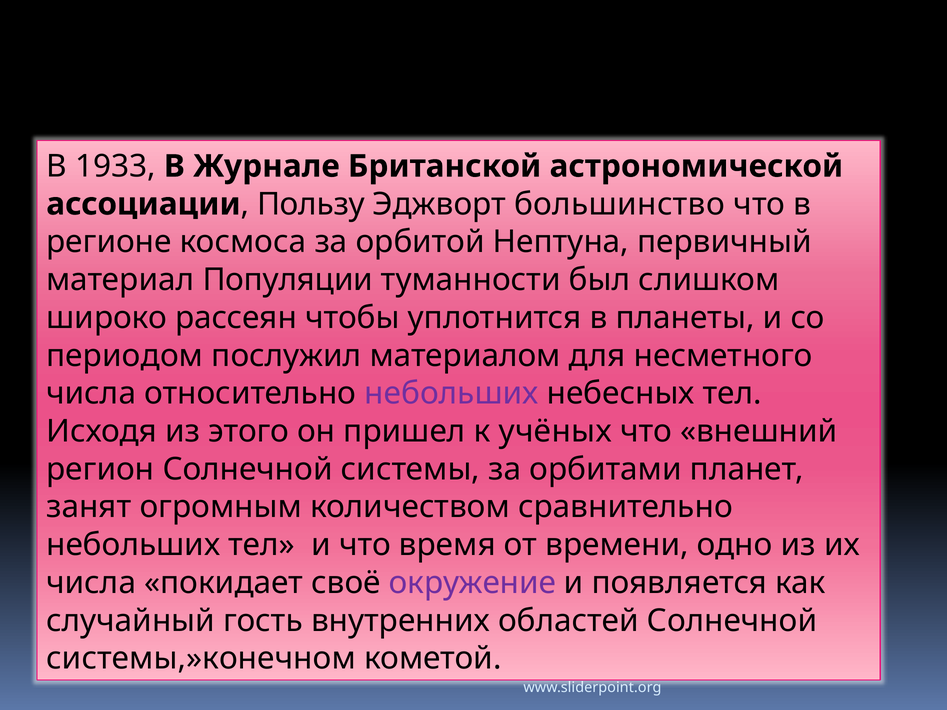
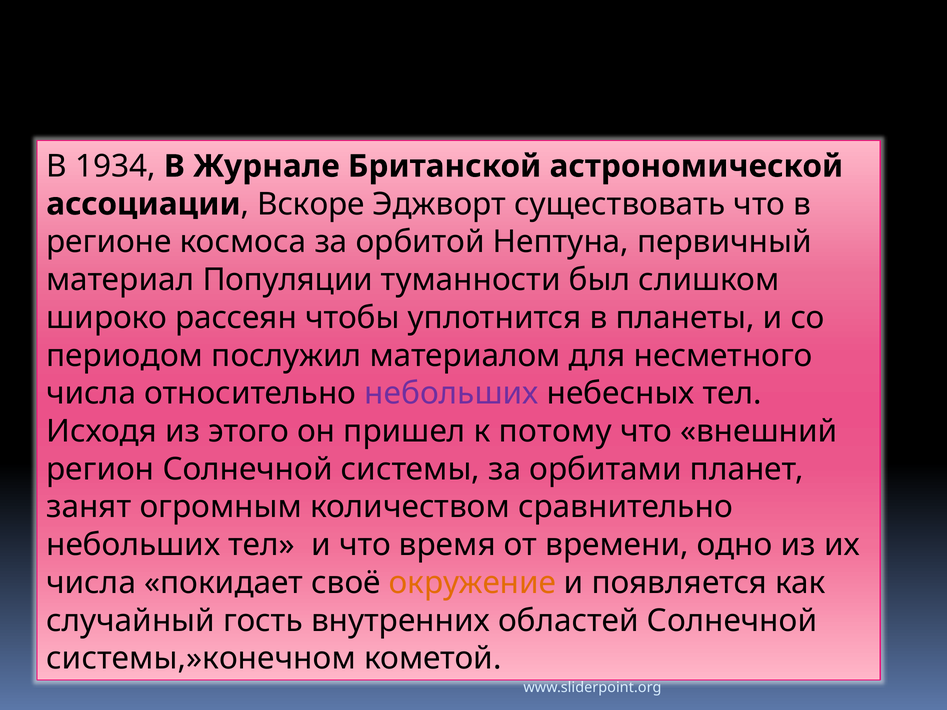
1933: 1933 -> 1934
Пользу: Пользу -> Вскоре
большинство: большинство -> существовать
учёных: учёных -> потому
окружение colour: purple -> orange
